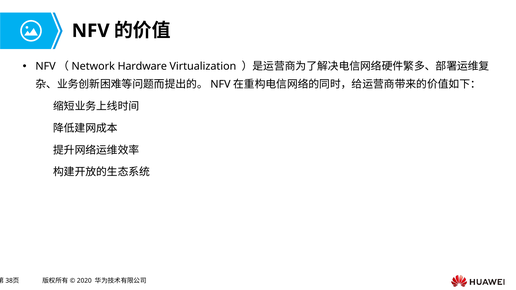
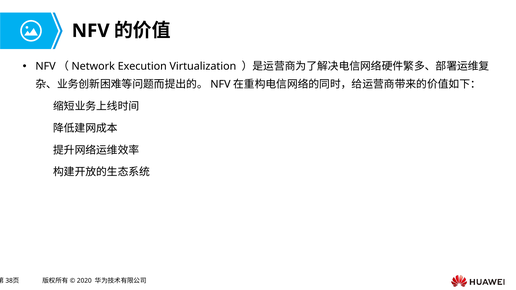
Hardware: Hardware -> Execution
